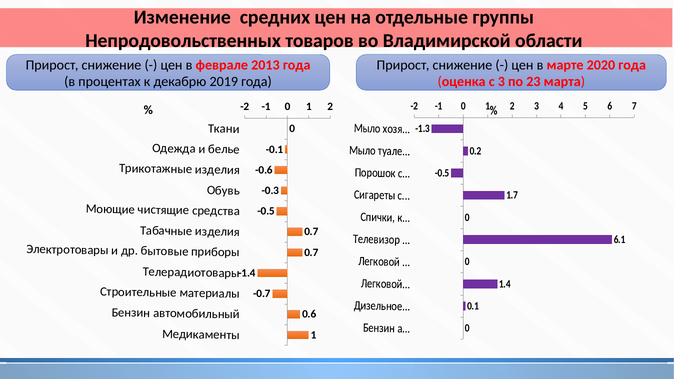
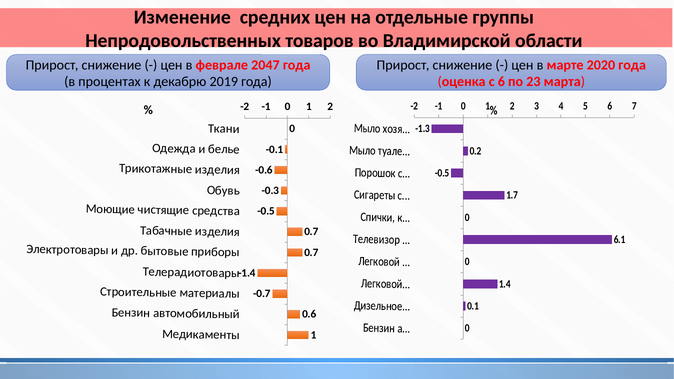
2013: 2013 -> 2047
с 3: 3 -> 6
